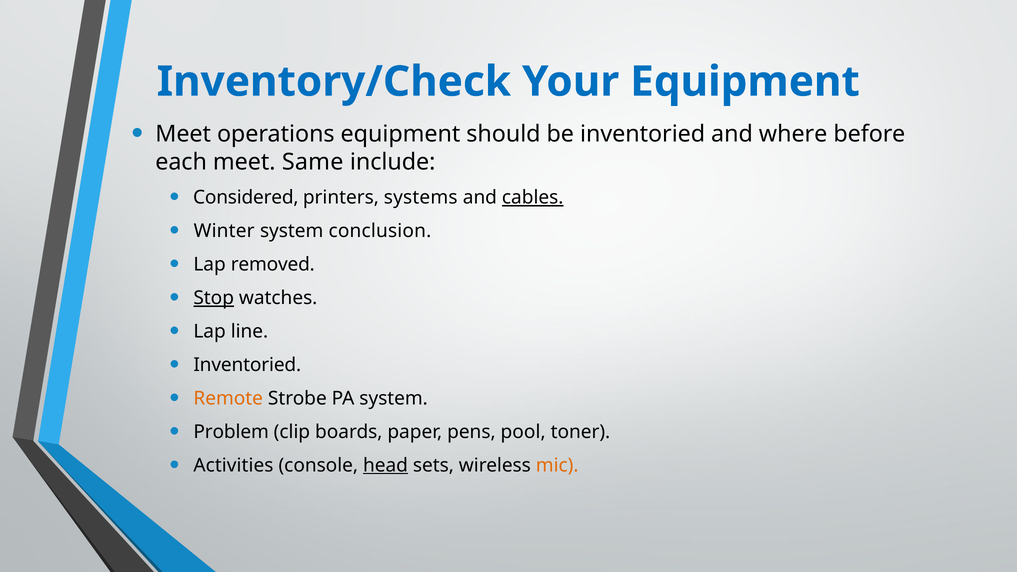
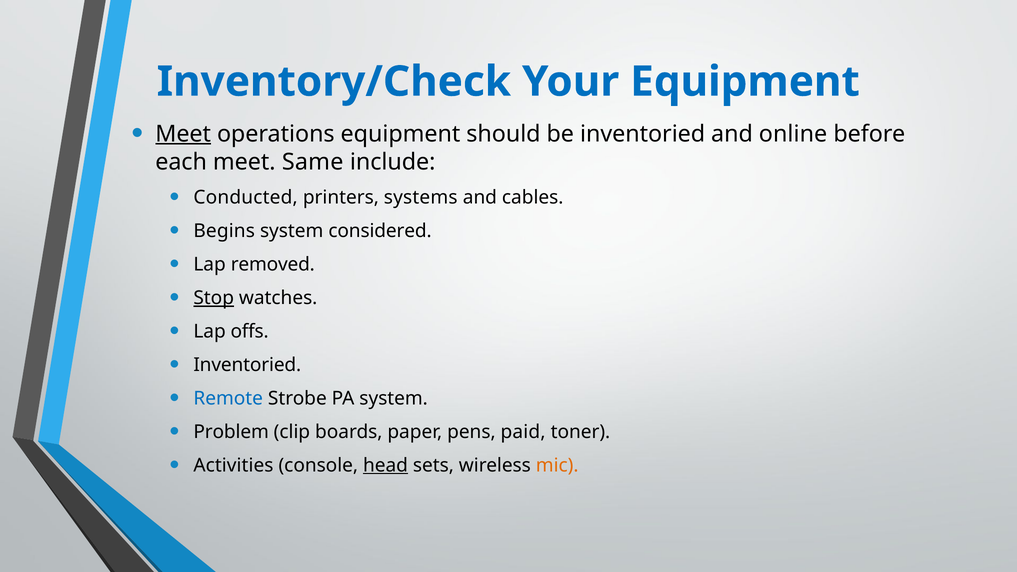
Meet at (183, 134) underline: none -> present
where: where -> online
Considered: Considered -> Conducted
cables underline: present -> none
Winter: Winter -> Begins
conclusion: conclusion -> considered
line: line -> offs
Remote colour: orange -> blue
pool: pool -> paid
